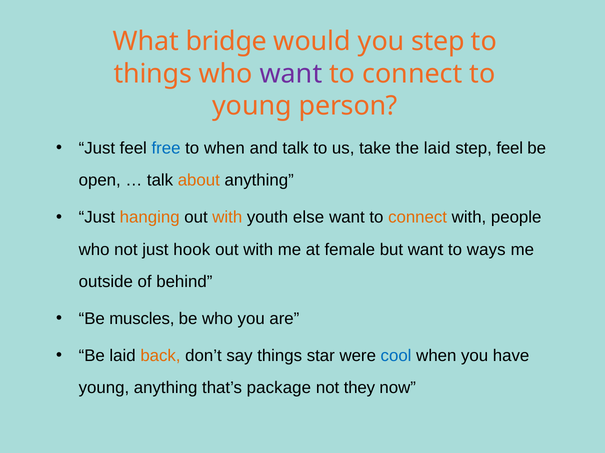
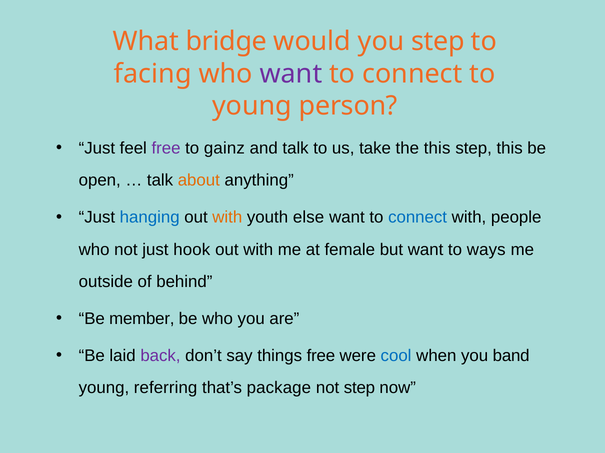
things at (153, 74): things -> facing
free at (166, 148) colour: blue -> purple
to when: when -> gainz
the laid: laid -> this
step feel: feel -> this
hanging colour: orange -> blue
connect at (418, 218) colour: orange -> blue
muscles: muscles -> member
back colour: orange -> purple
things star: star -> free
have: have -> band
young anything: anything -> referring
not they: they -> step
